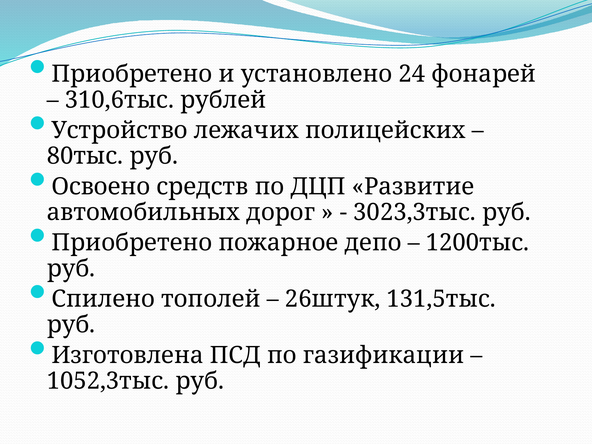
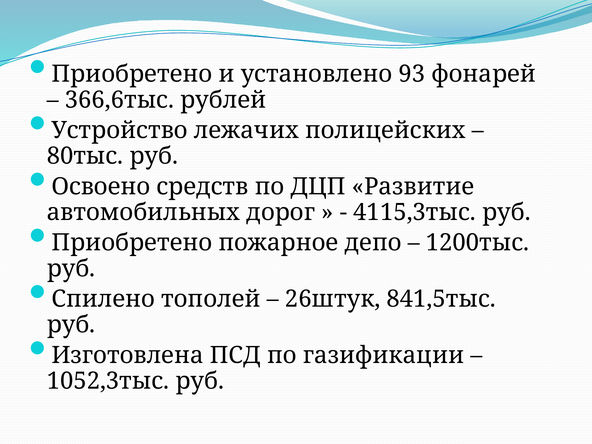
24: 24 -> 93
310,6тыс: 310,6тыс -> 366,6тыс
3023,3тыс: 3023,3тыс -> 4115,3тыс
131,5тыс: 131,5тыс -> 841,5тыс
